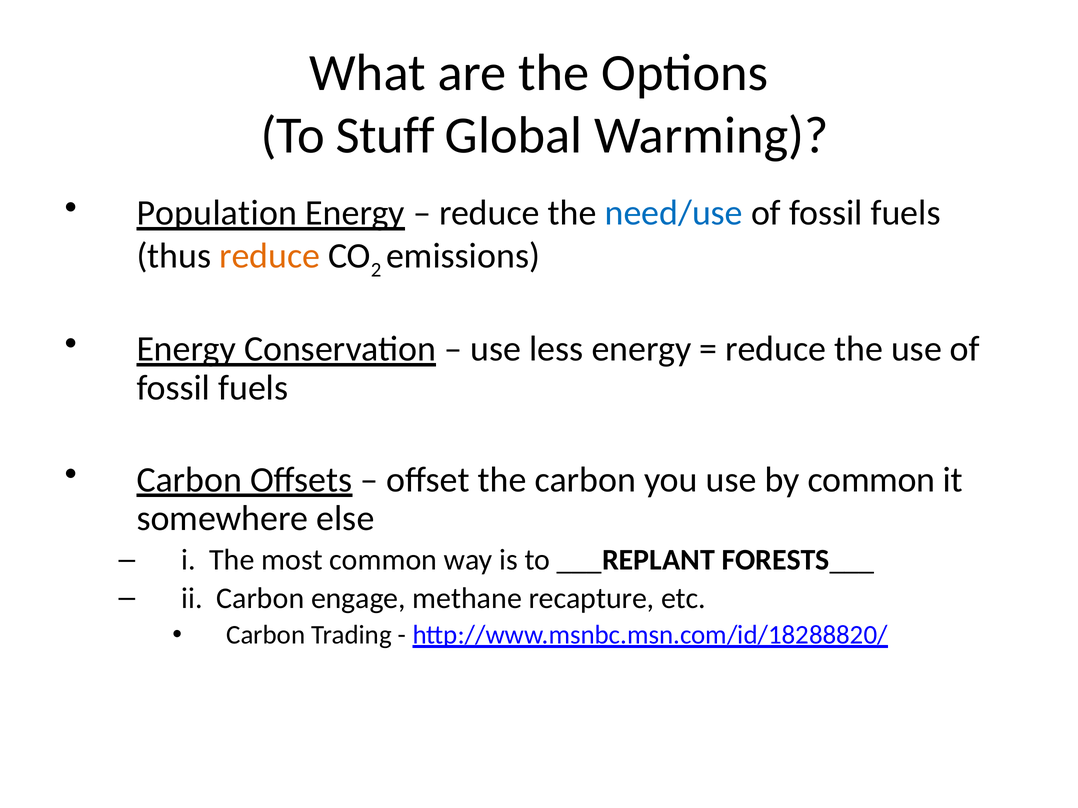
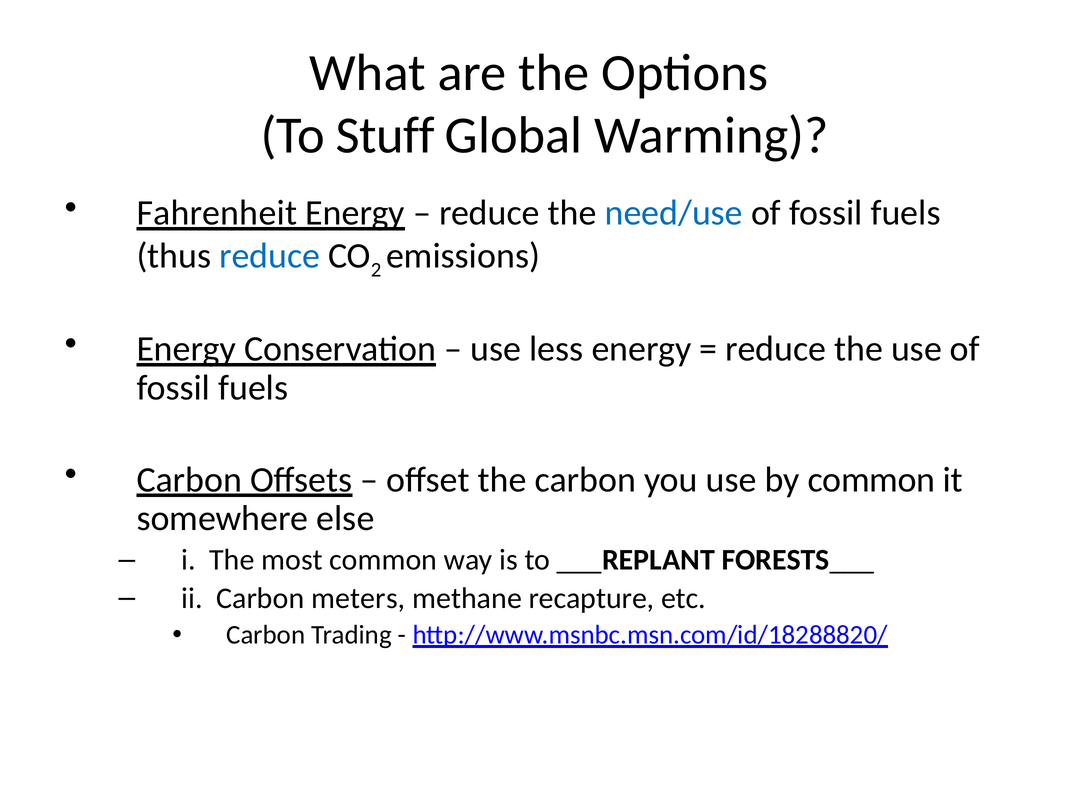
Population: Population -> Fahrenheit
reduce at (270, 256) colour: orange -> blue
engage: engage -> meters
